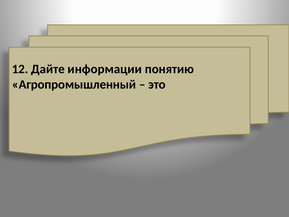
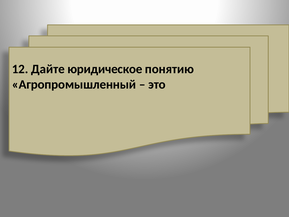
информации: информации -> юридическое
